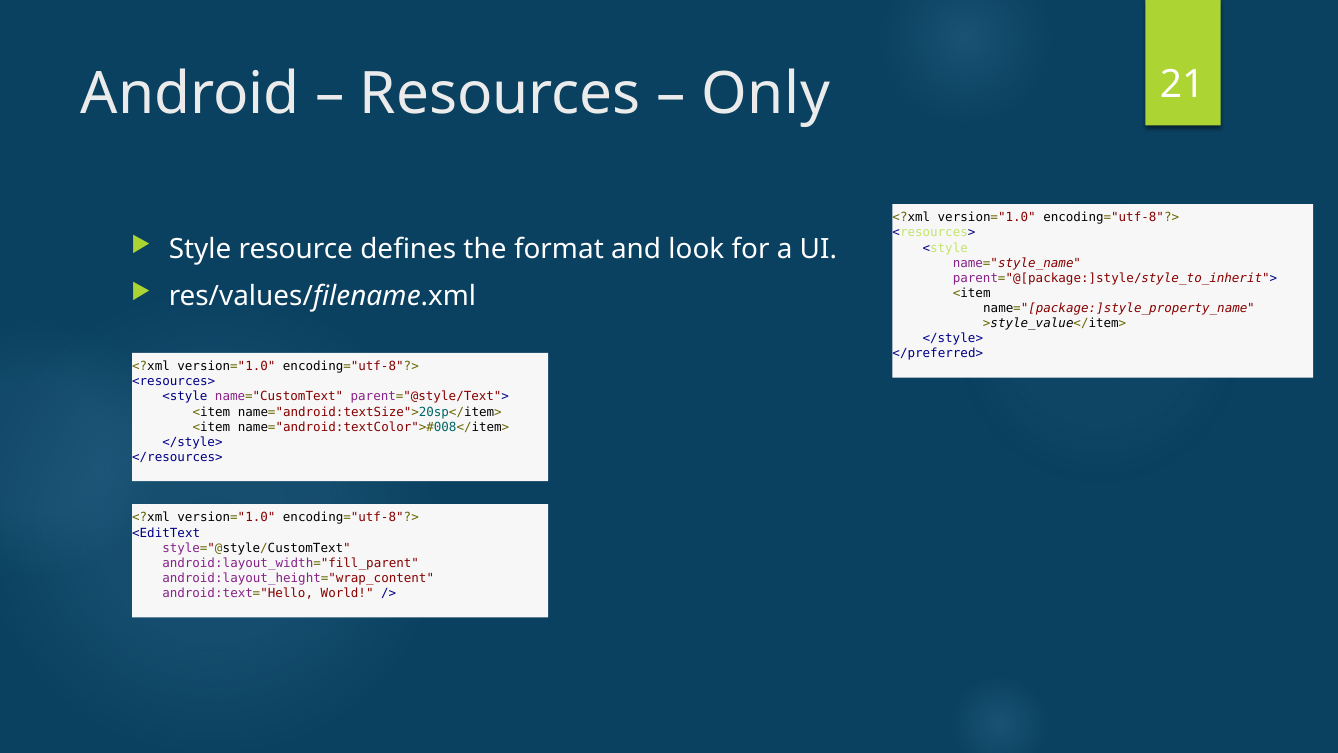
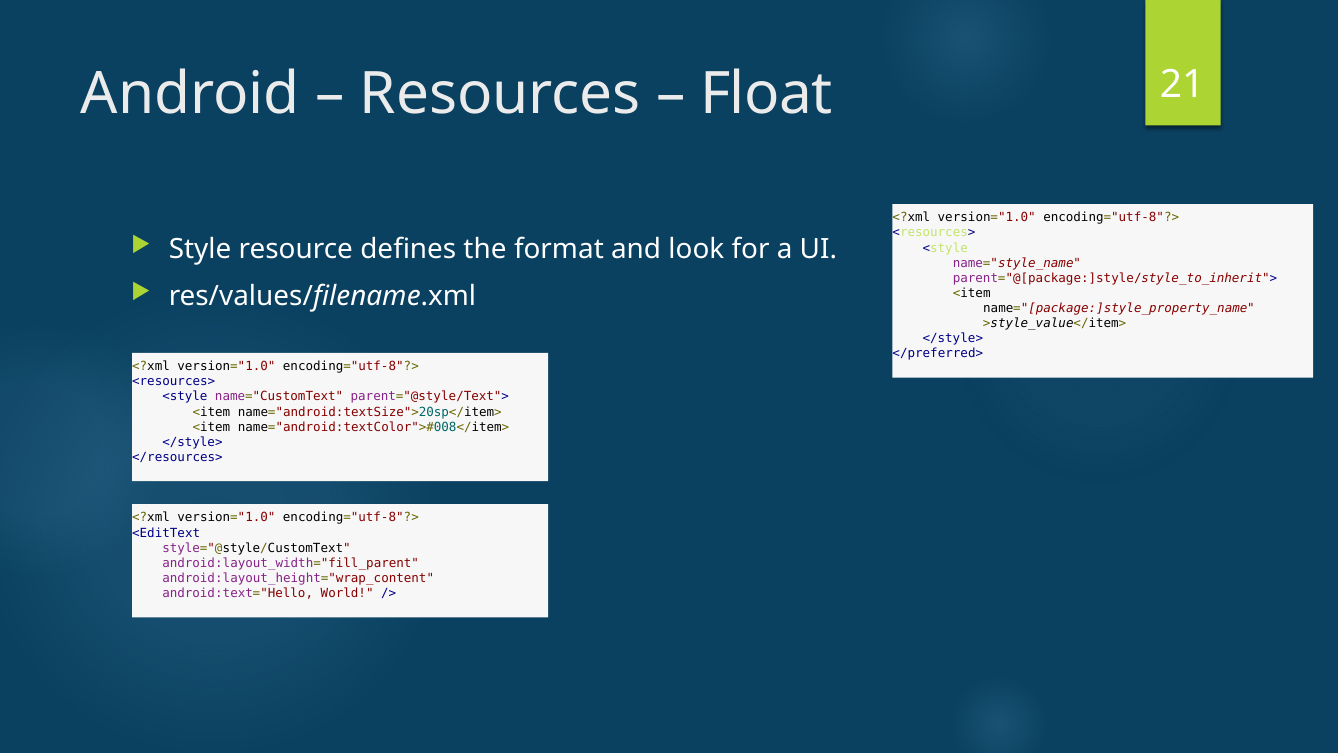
Only: Only -> Float
